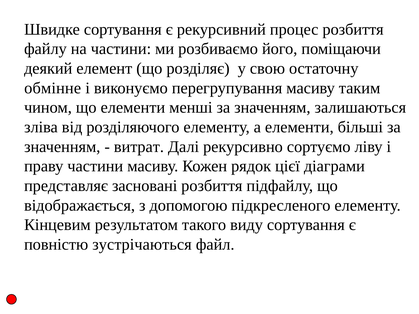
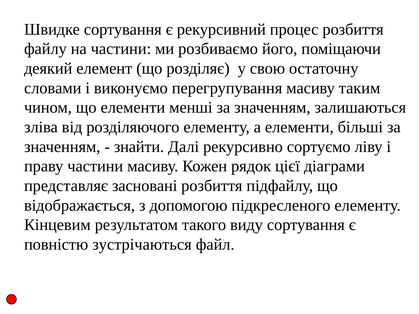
обмінне: обмінне -> словами
витрат: витрат -> знайти
